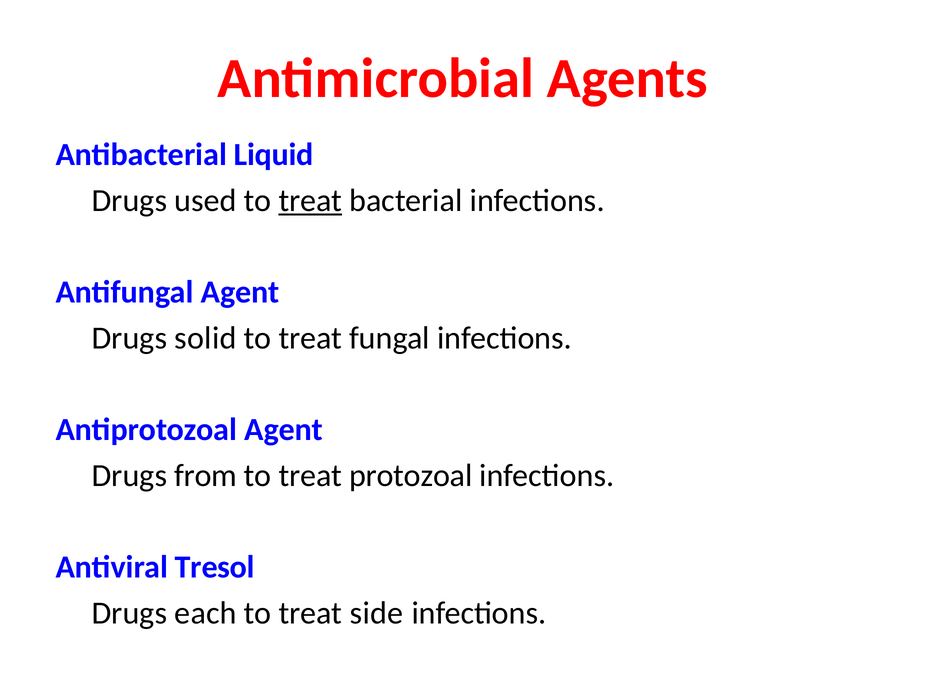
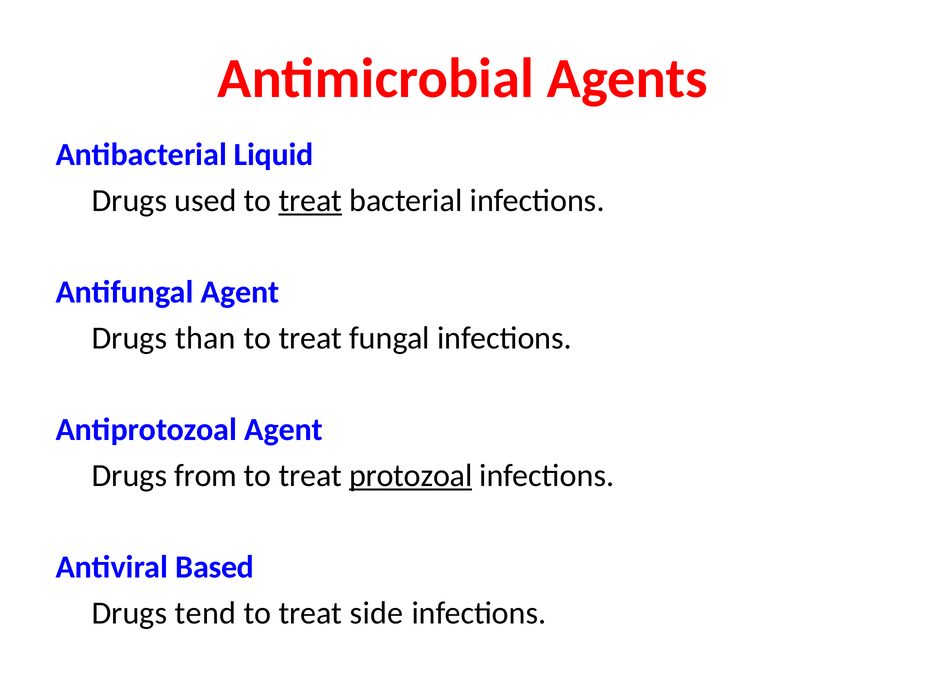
solid: solid -> than
protozoal underline: none -> present
Tresol: Tresol -> Based
each: each -> tend
